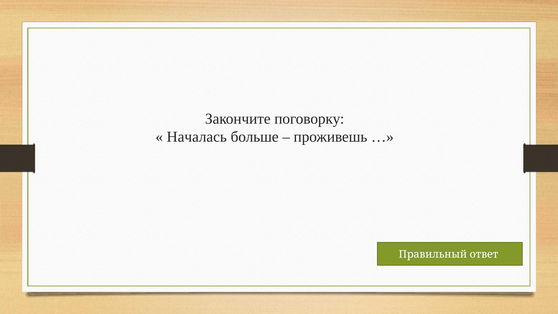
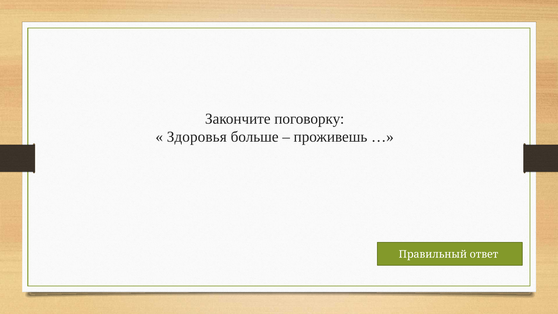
Началась: Началась -> Здоровья
